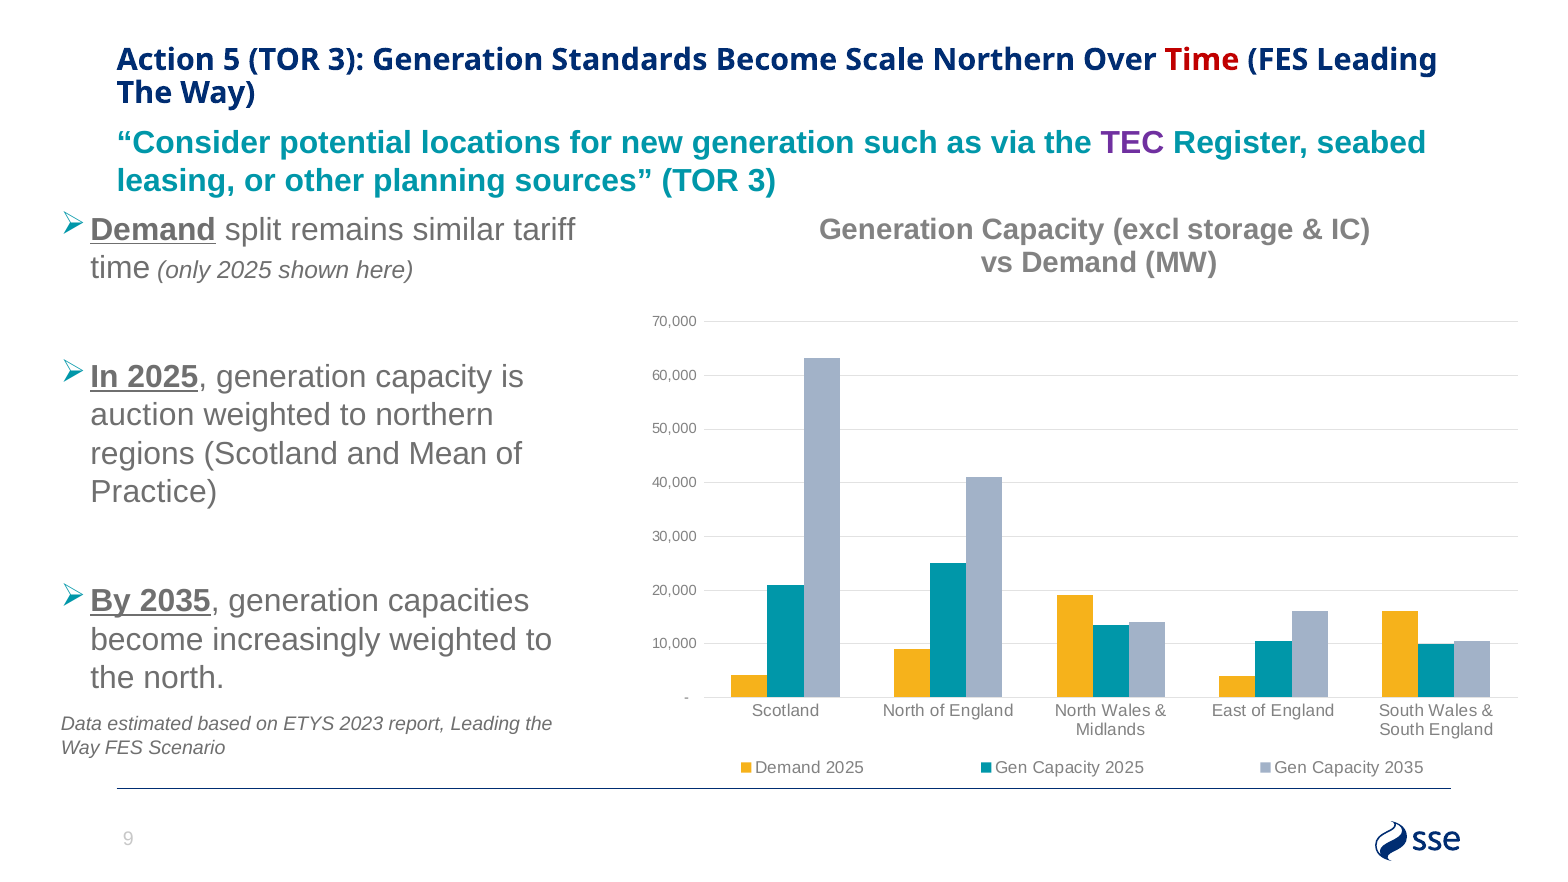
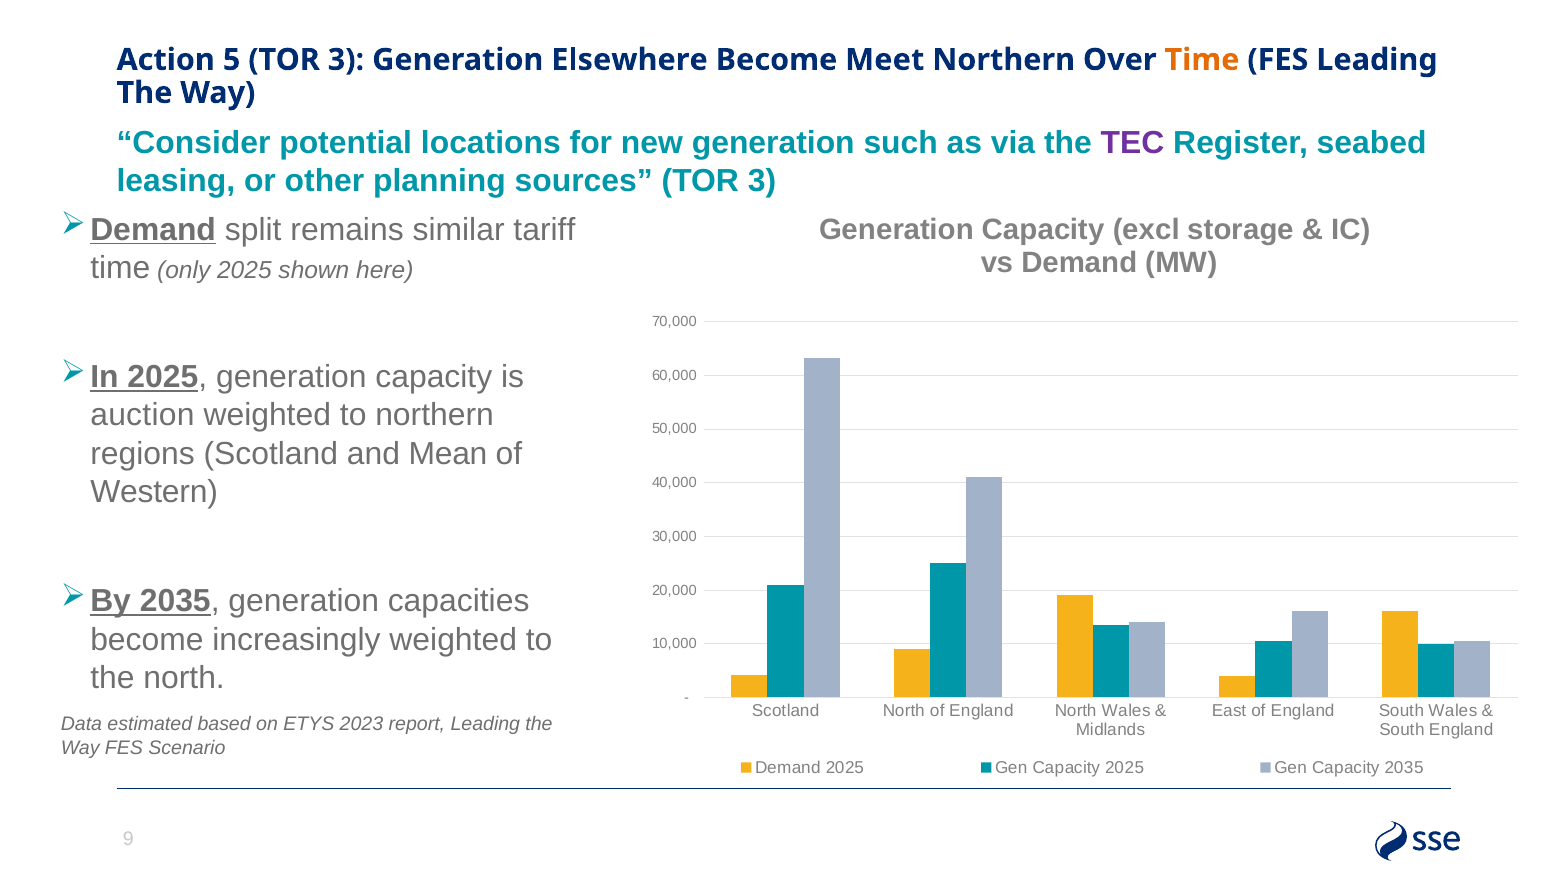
Standards: Standards -> Elsewhere
Scale: Scale -> Meet
Time at (1202, 60) colour: red -> orange
Practice: Practice -> Western
